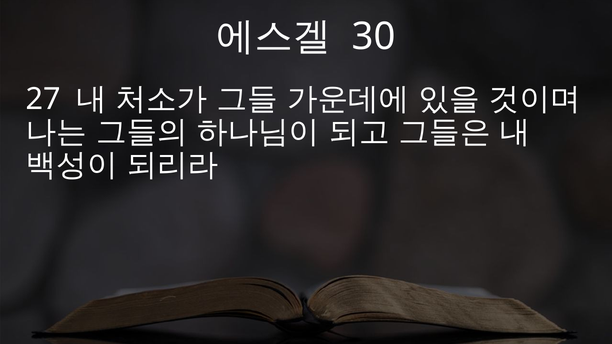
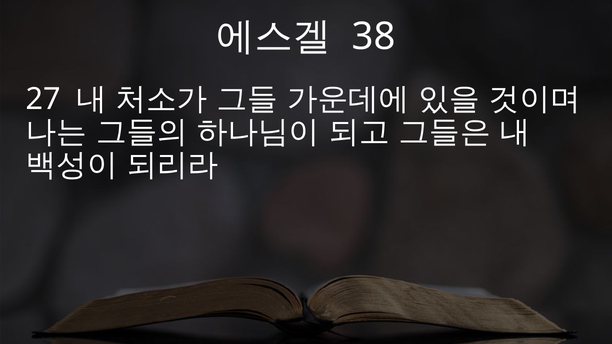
30: 30 -> 38
